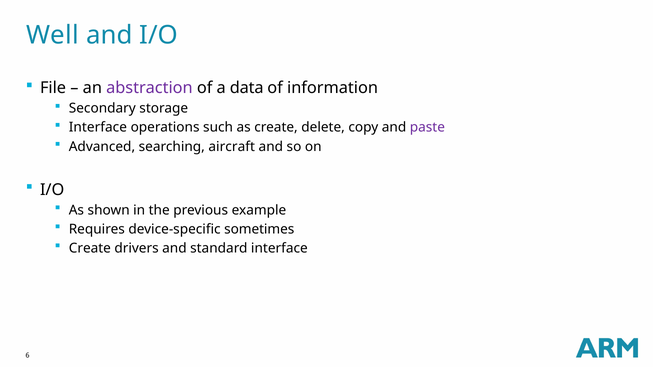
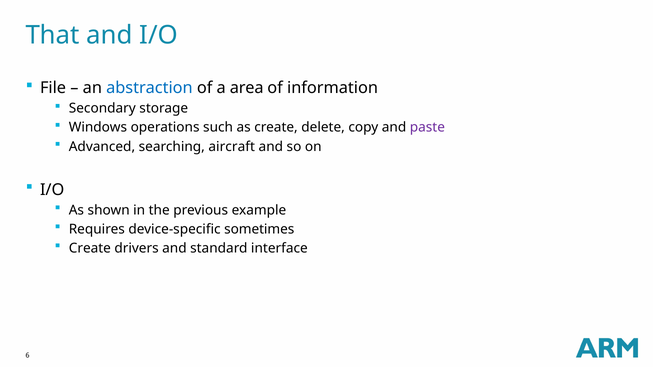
Well: Well -> That
abstraction colour: purple -> blue
data: data -> area
Interface at (98, 128): Interface -> Windows
